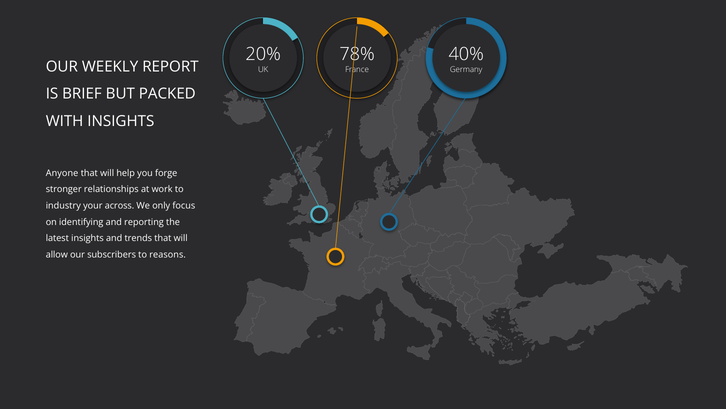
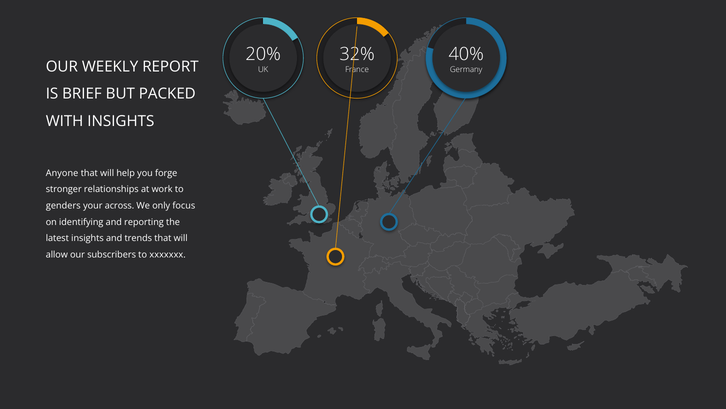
78%: 78% -> 32%
industry: industry -> genders
reasons: reasons -> xxxxxxx
